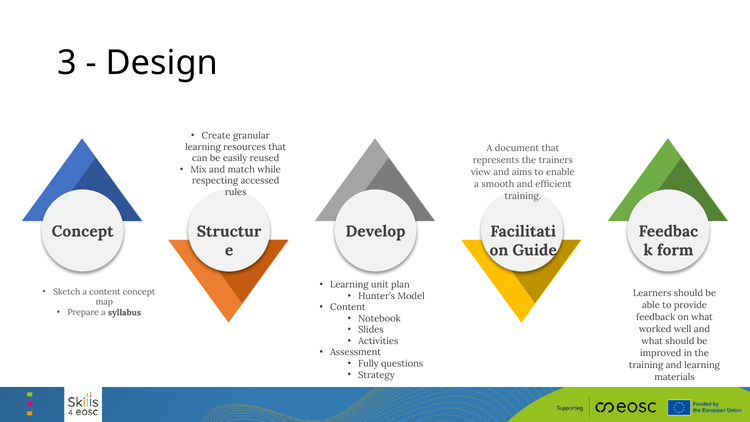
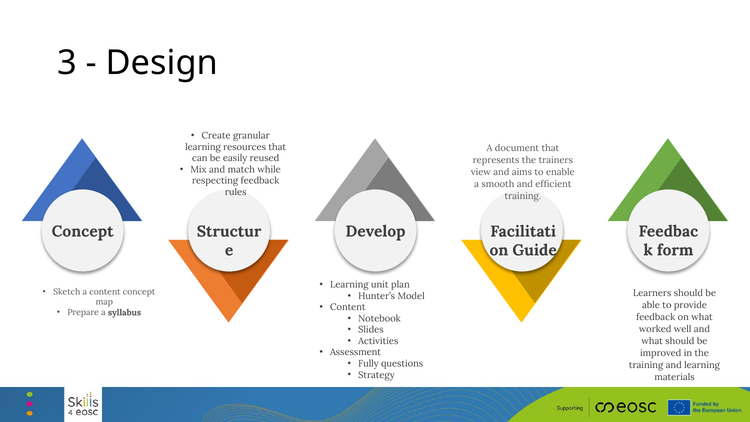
respecting accessed: accessed -> feedback
